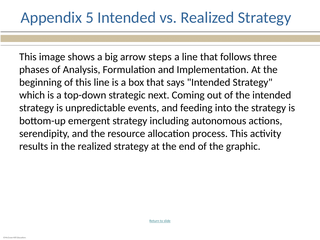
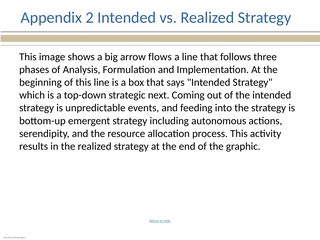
5: 5 -> 2
steps: steps -> flows
